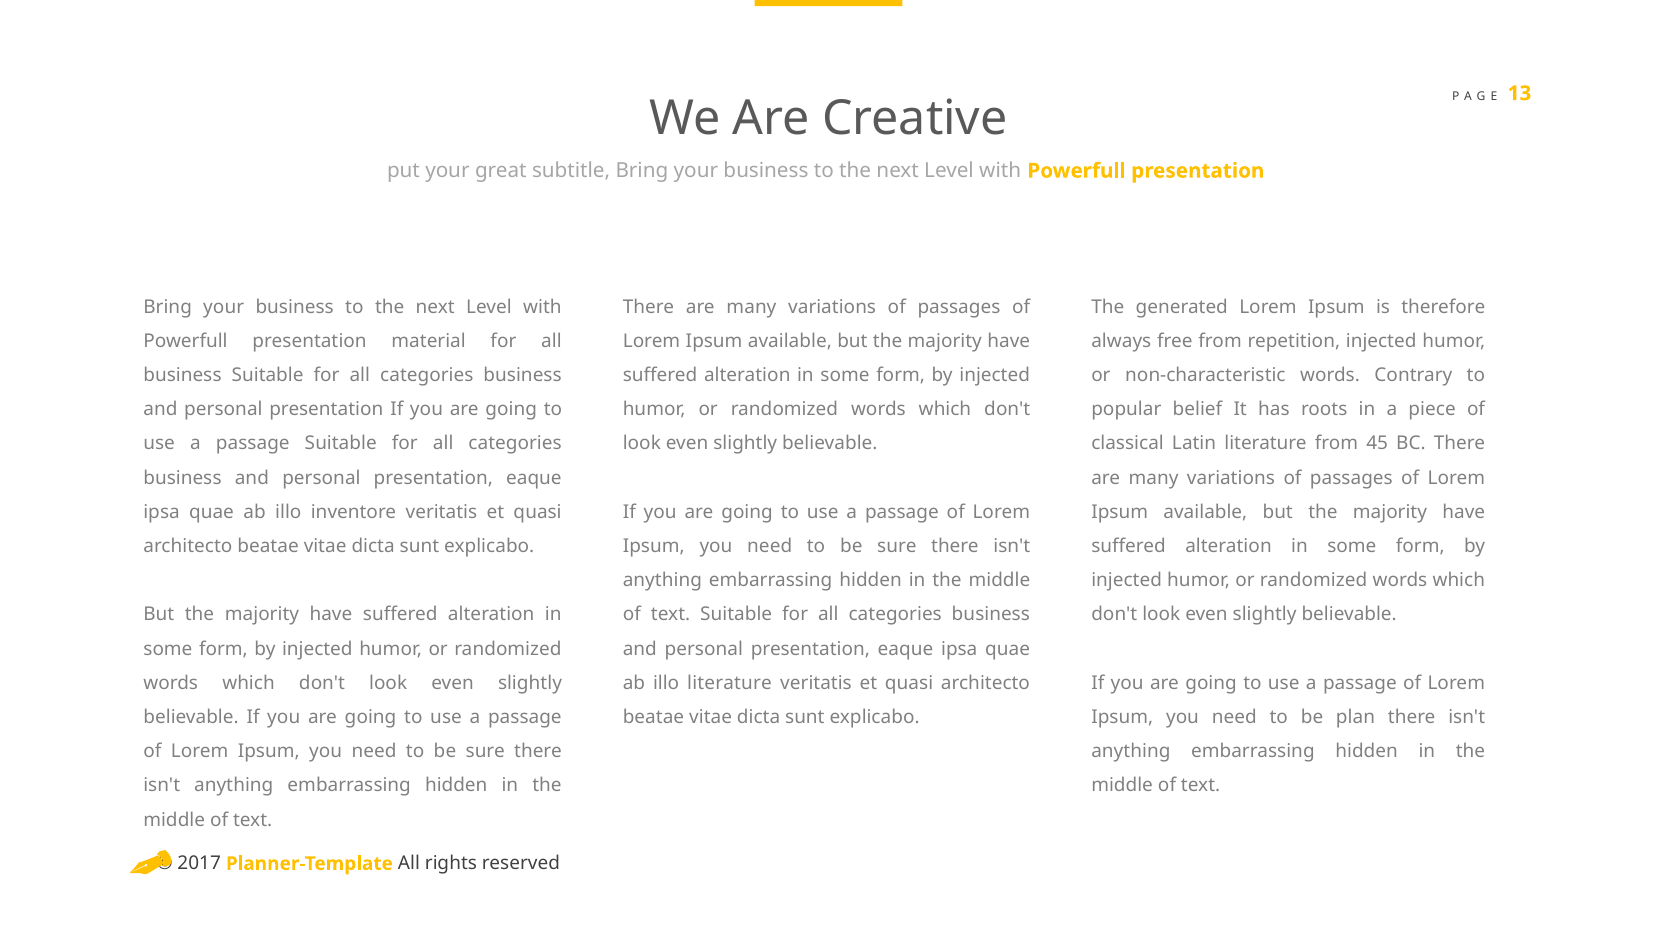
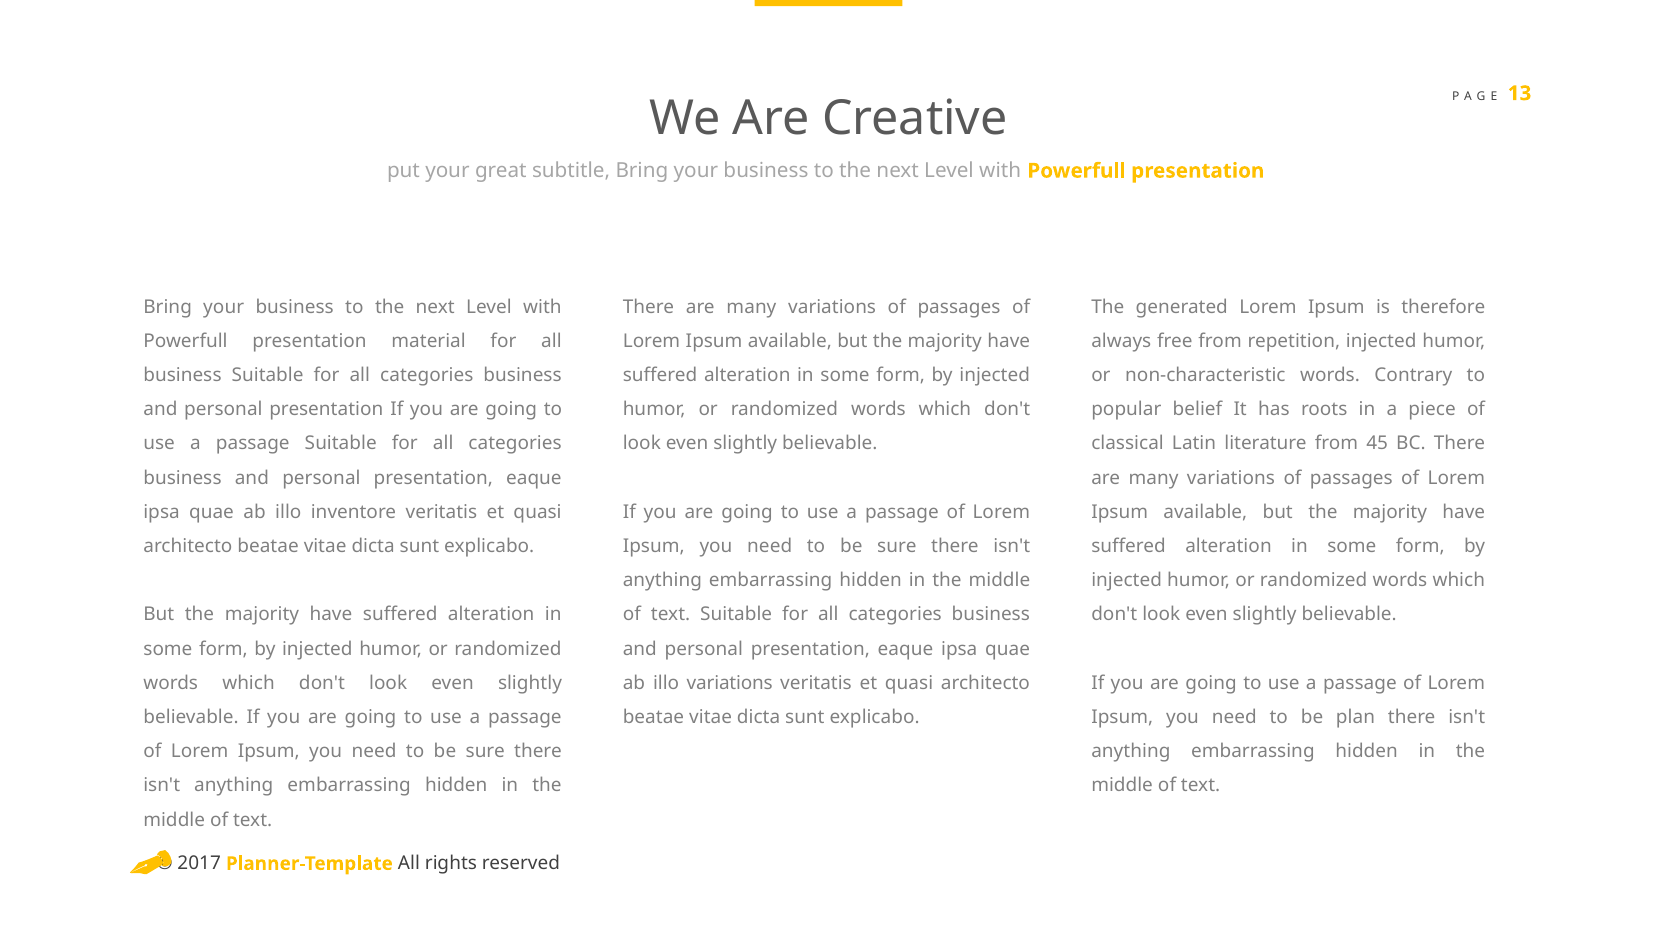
illo literature: literature -> variations
